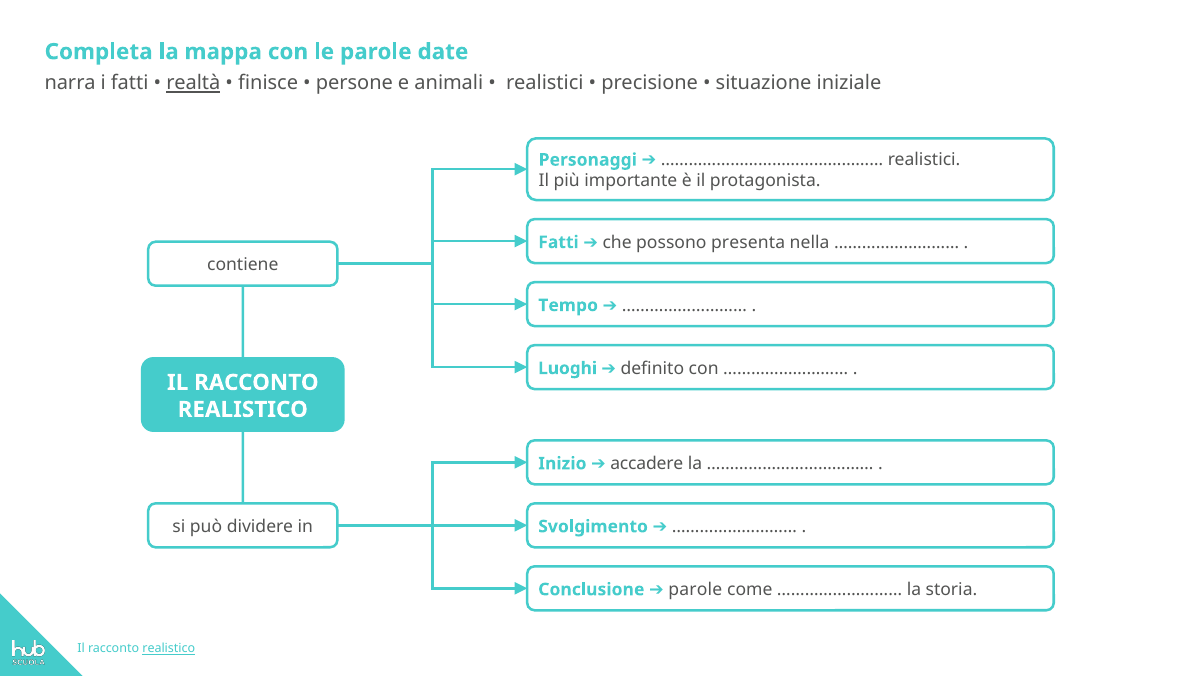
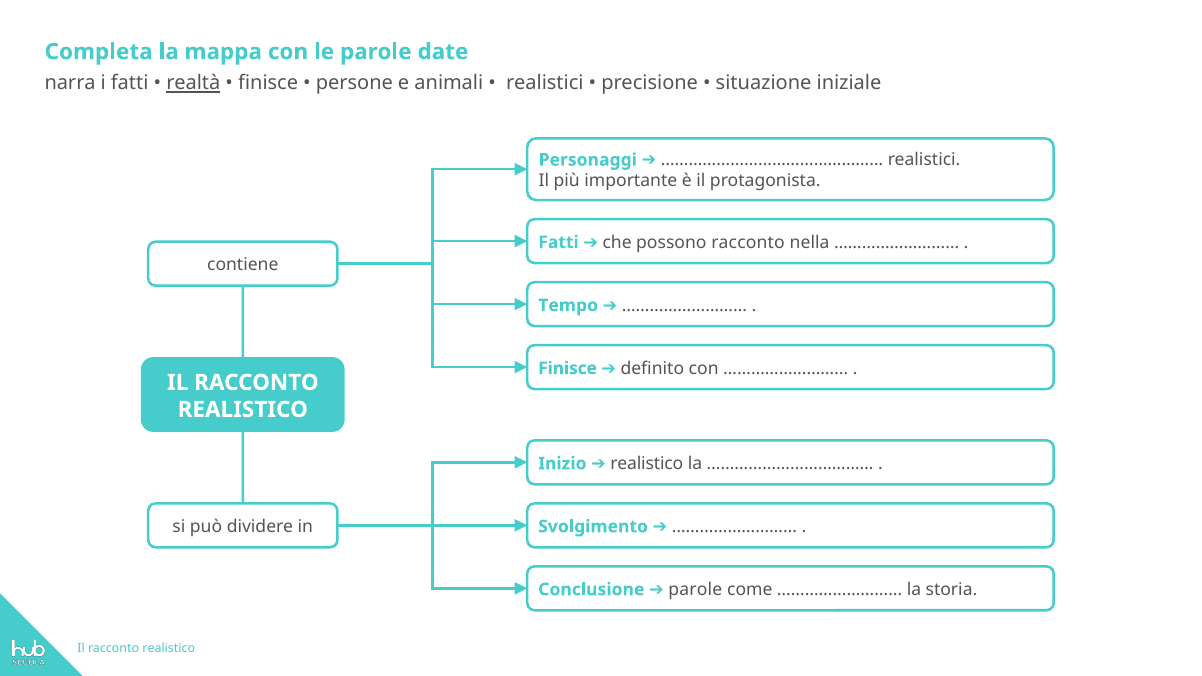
possono presenta: presenta -> racconto
Luoghi at (568, 368): Luoghi -> Finisce
accadere at (647, 464): accadere -> realistico
realistico at (169, 649) underline: present -> none
